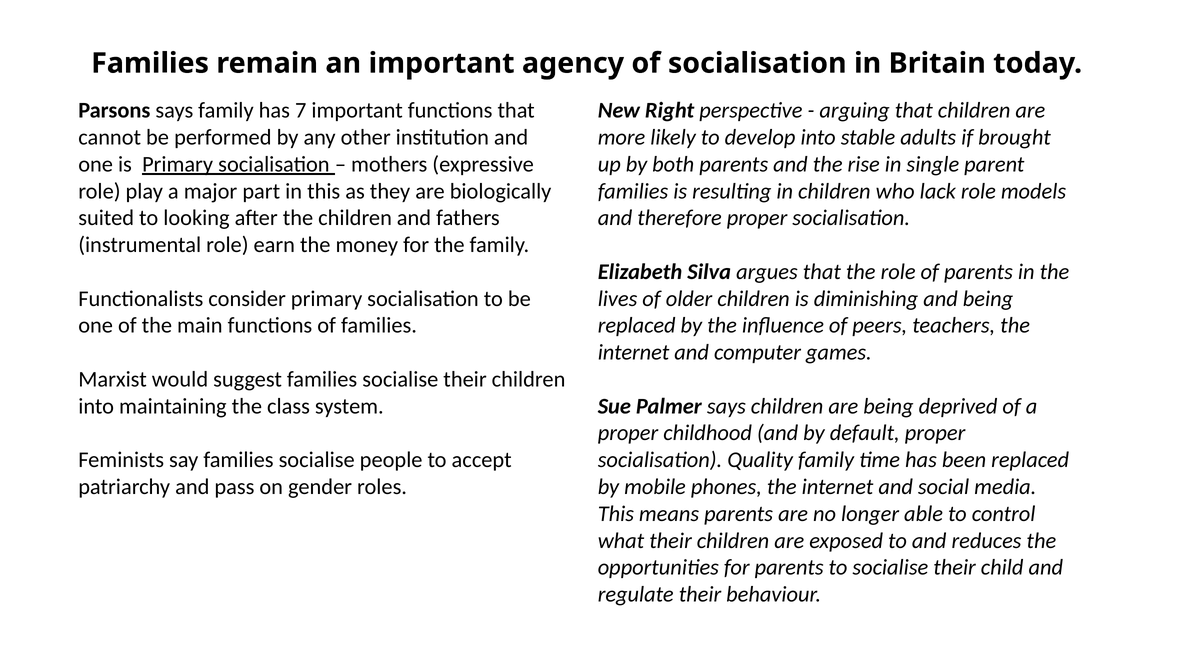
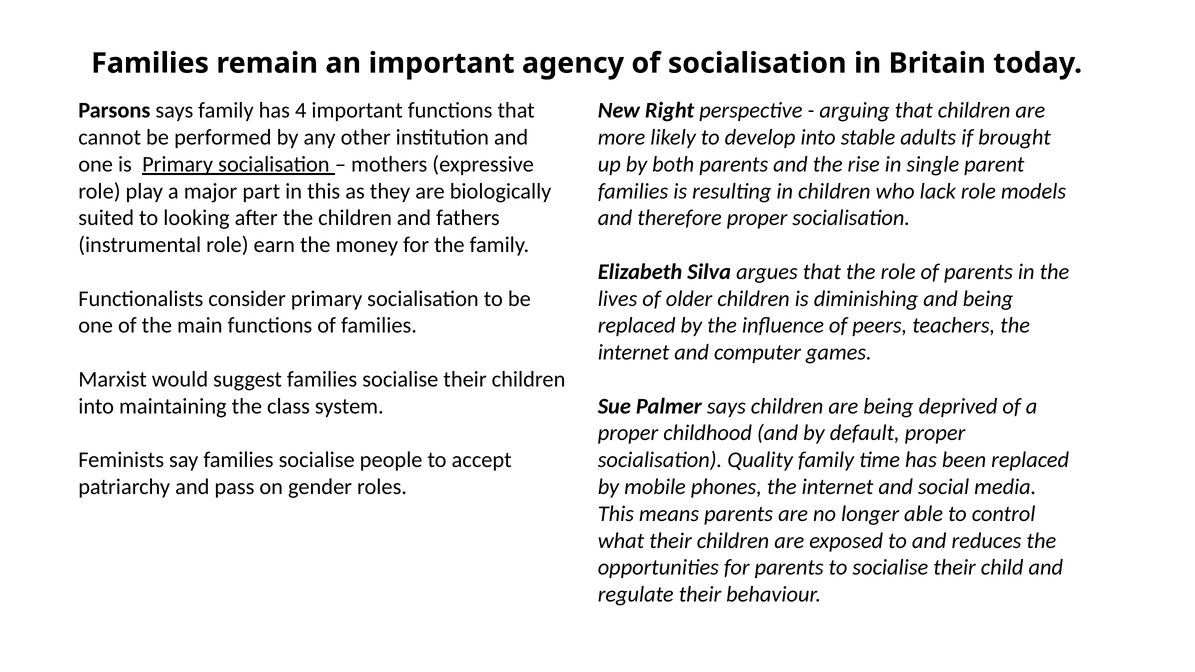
7: 7 -> 4
